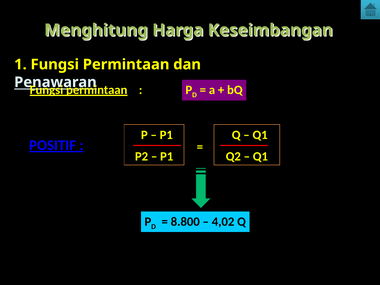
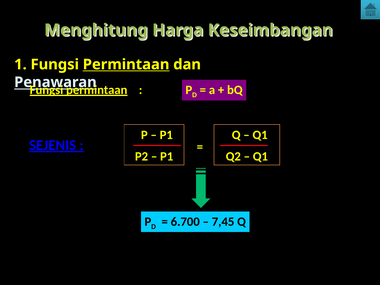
Permintaan at (126, 64) underline: none -> present
POSITIF: POSITIF -> SEJENIS
8.800: 8.800 -> 6.700
4,02: 4,02 -> 7,45
